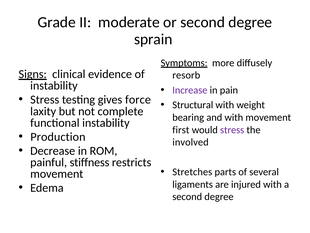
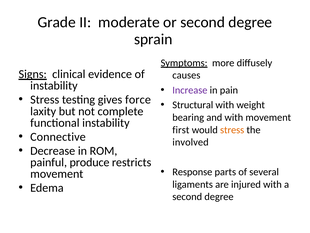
resorb: resorb -> causes
stress at (232, 130) colour: purple -> orange
Production: Production -> Connective
stiffness: stiffness -> produce
Stretches: Stretches -> Response
